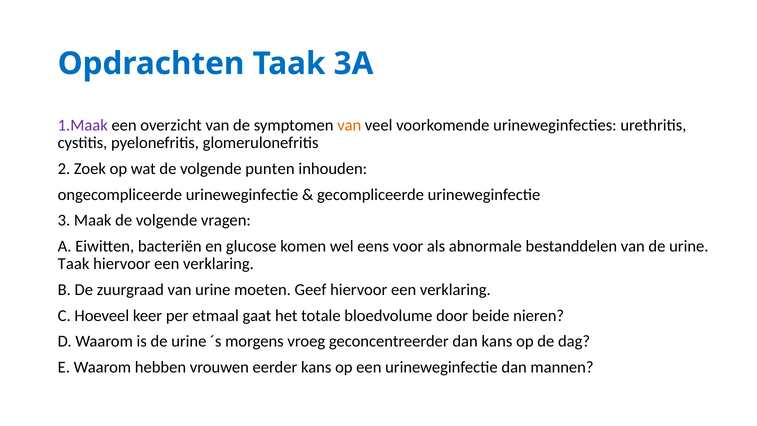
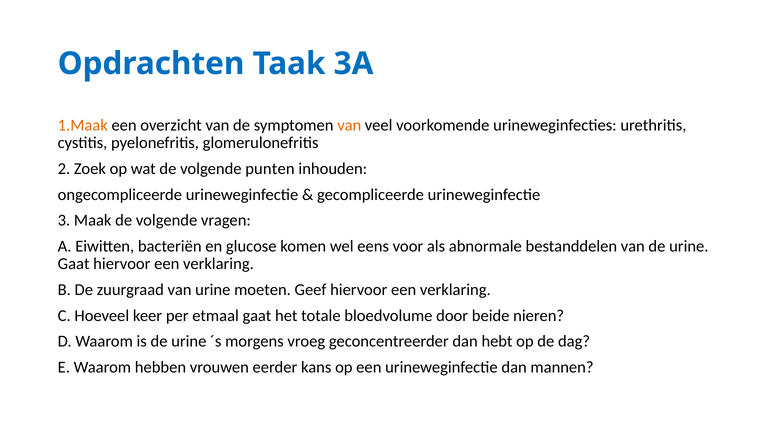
1.Maak colour: purple -> orange
Taak at (74, 264): Taak -> Gaat
dan kans: kans -> hebt
